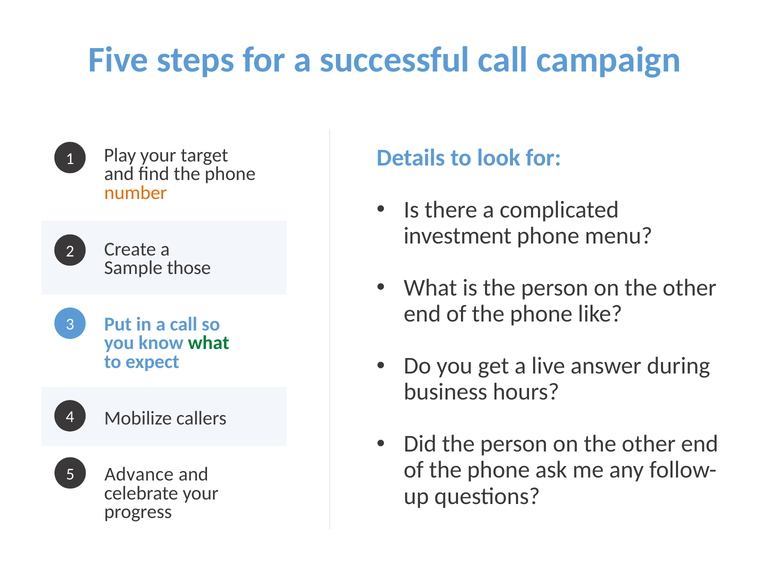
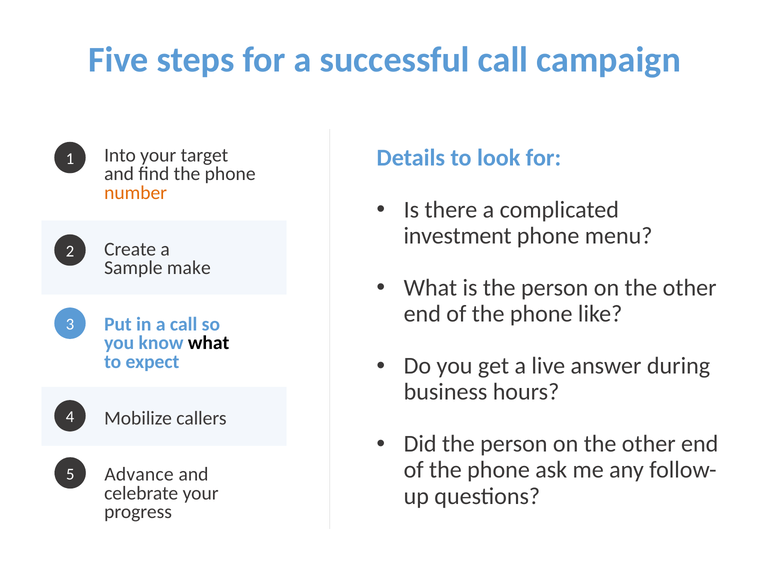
Play: Play -> Into
those: those -> make
what at (209, 343) colour: green -> black
